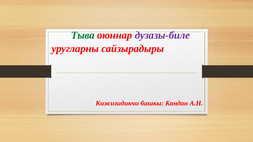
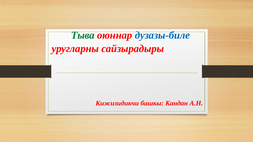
дузазы-биле colour: purple -> blue
